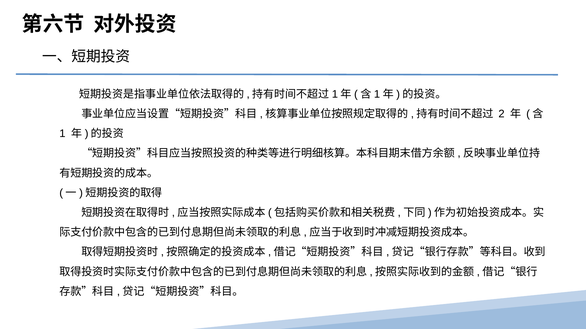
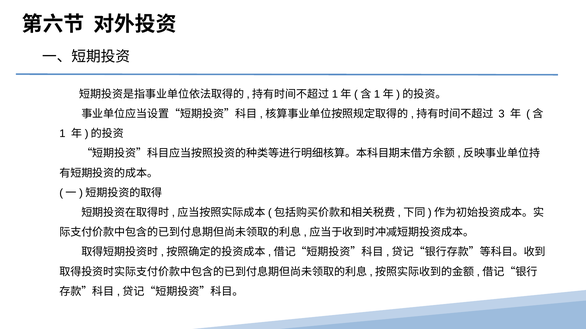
2: 2 -> 3
